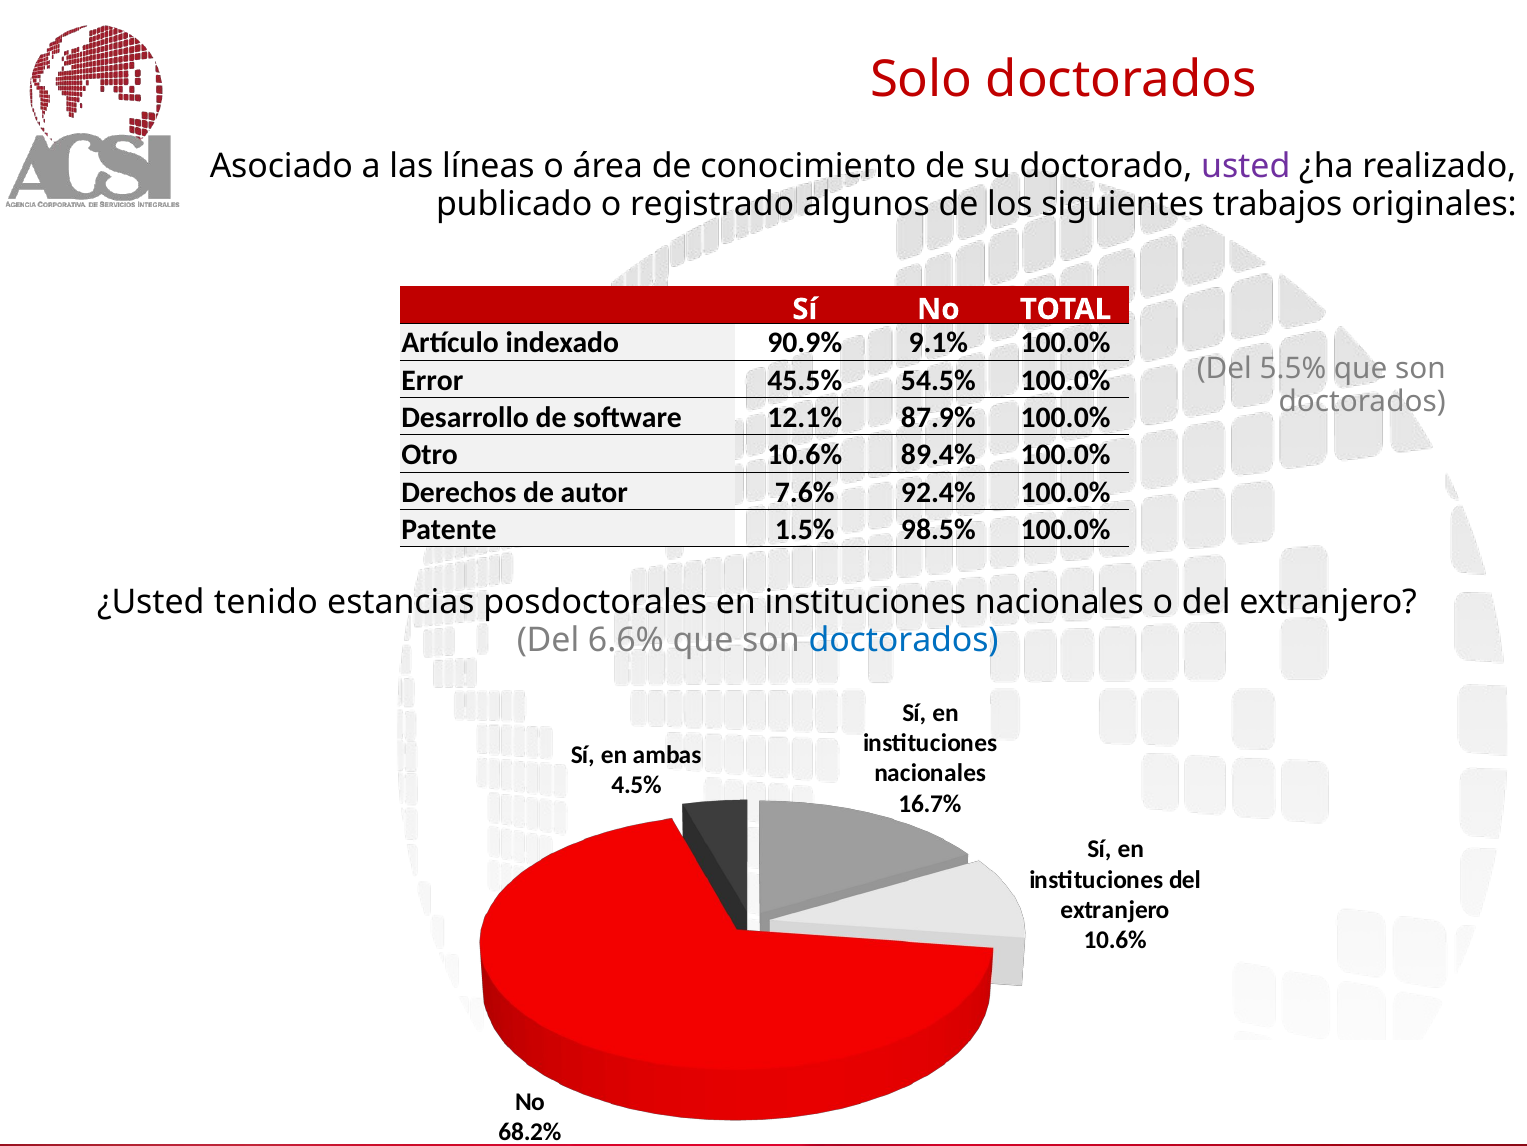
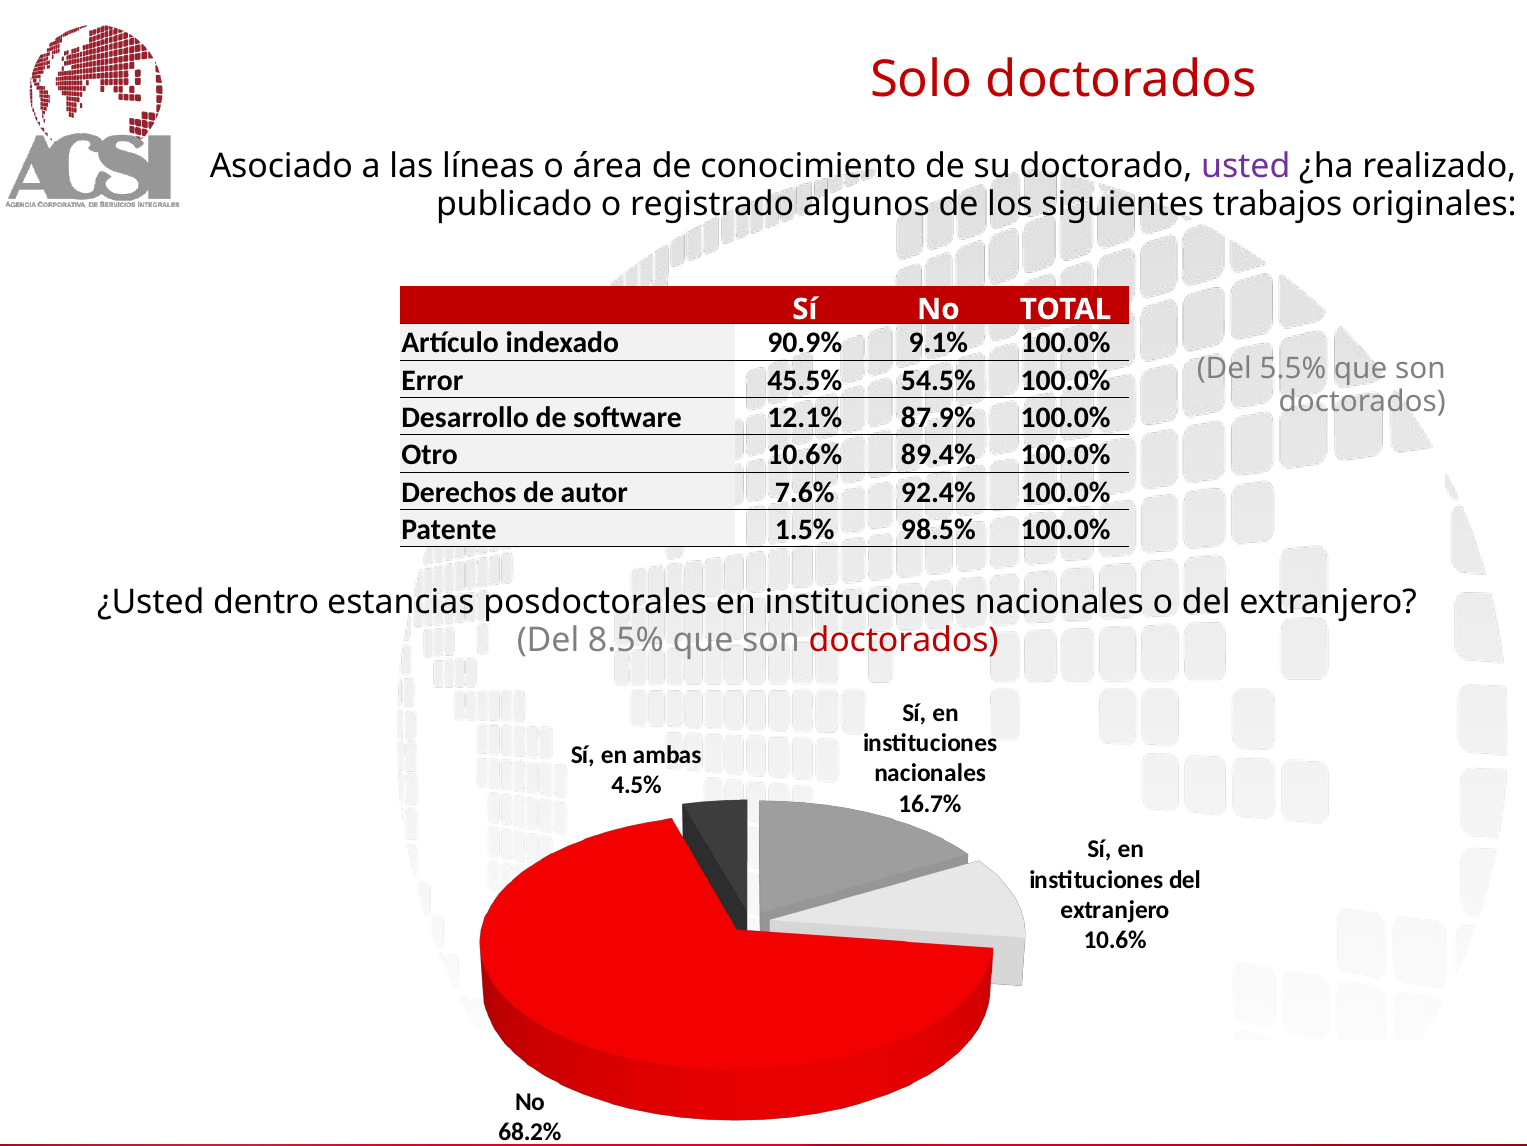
tenido: tenido -> dentro
6.6%: 6.6% -> 8.5%
doctorados at (904, 640) colour: blue -> red
